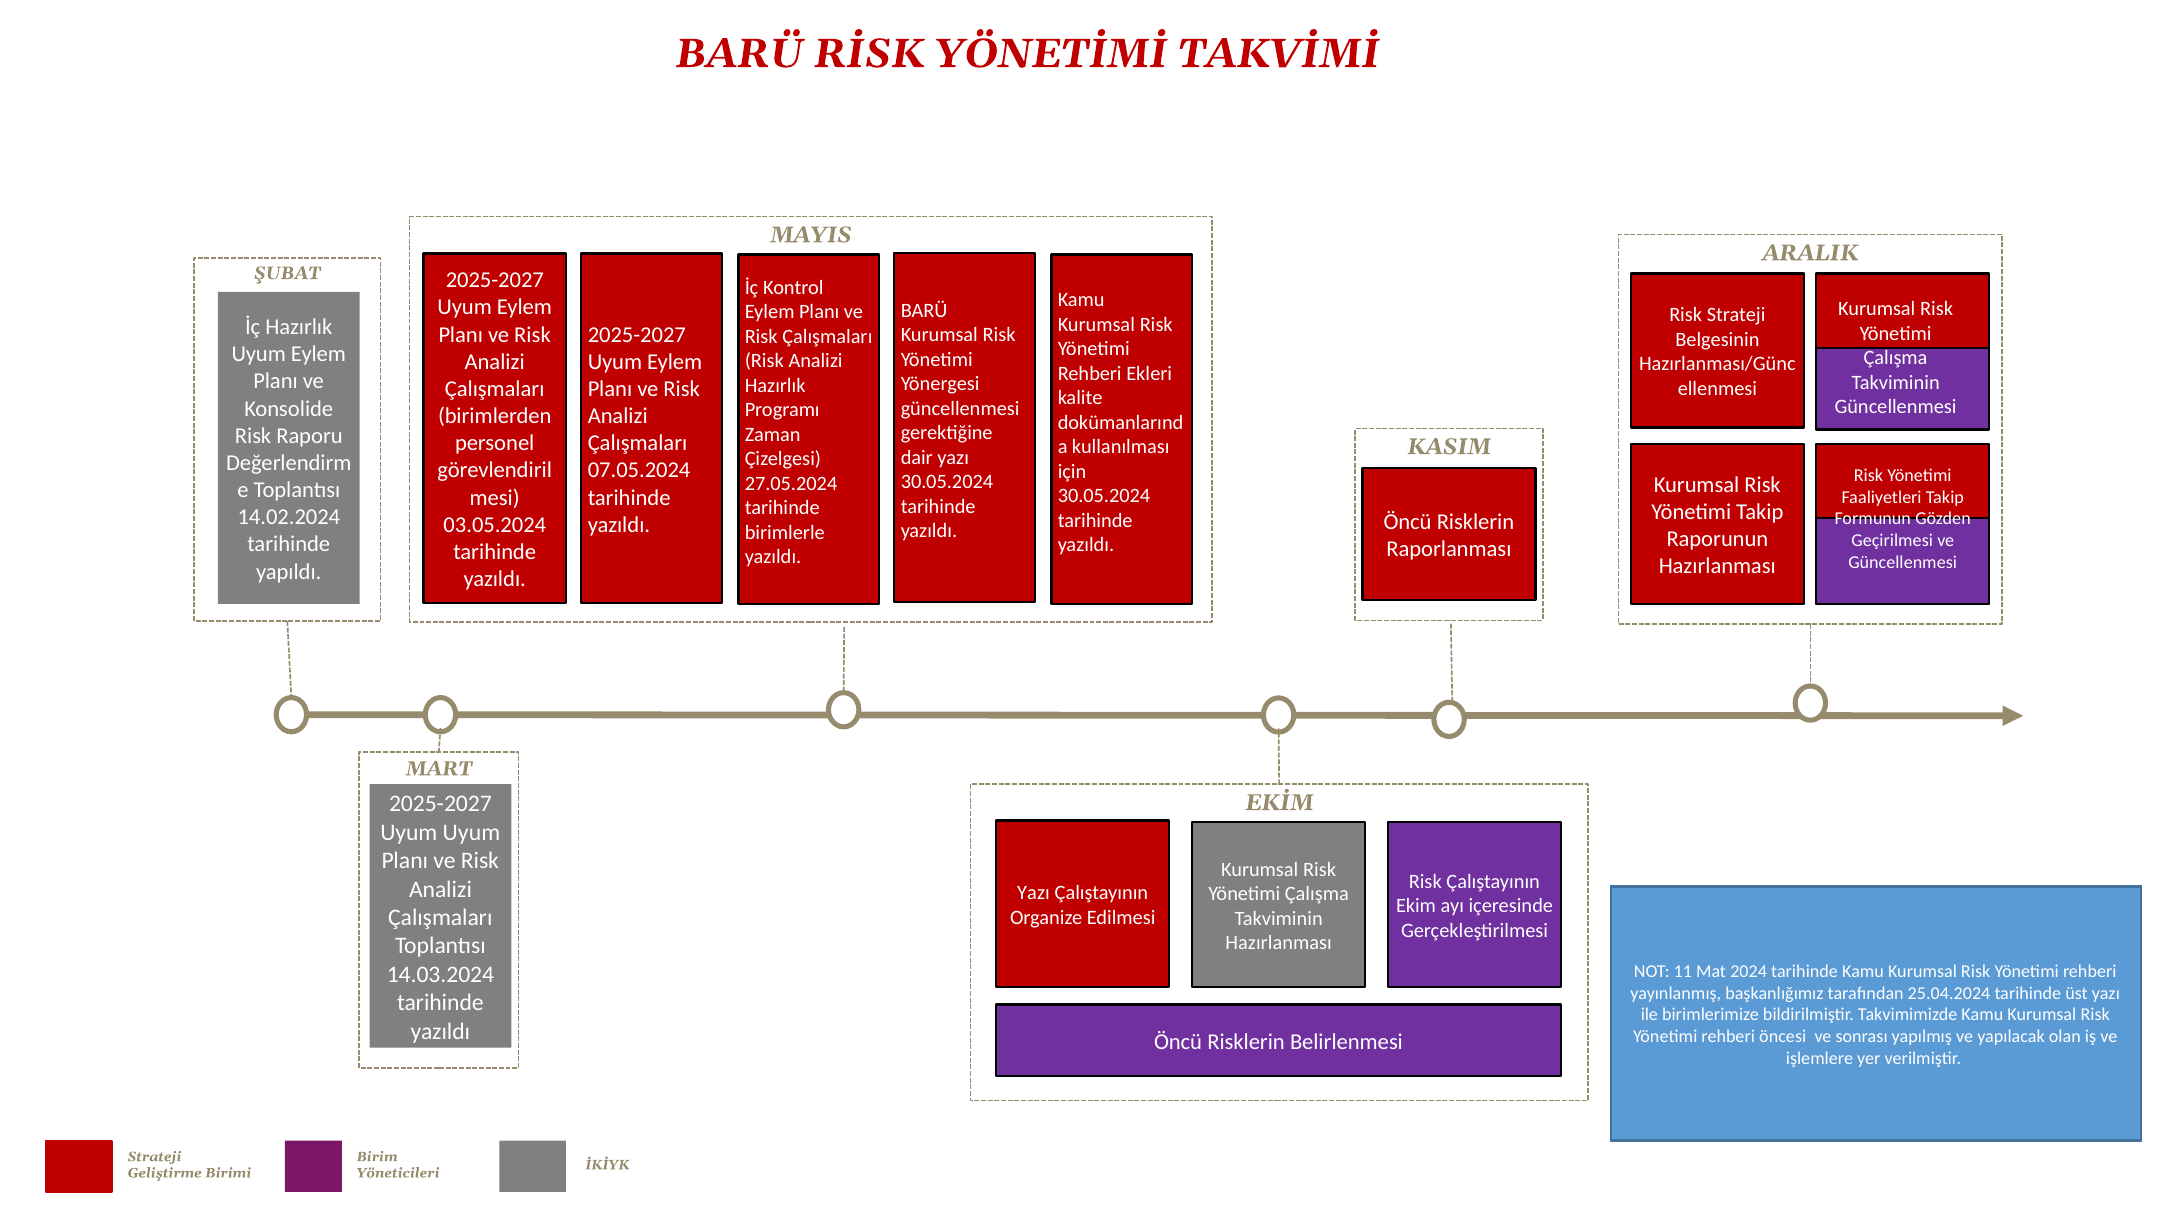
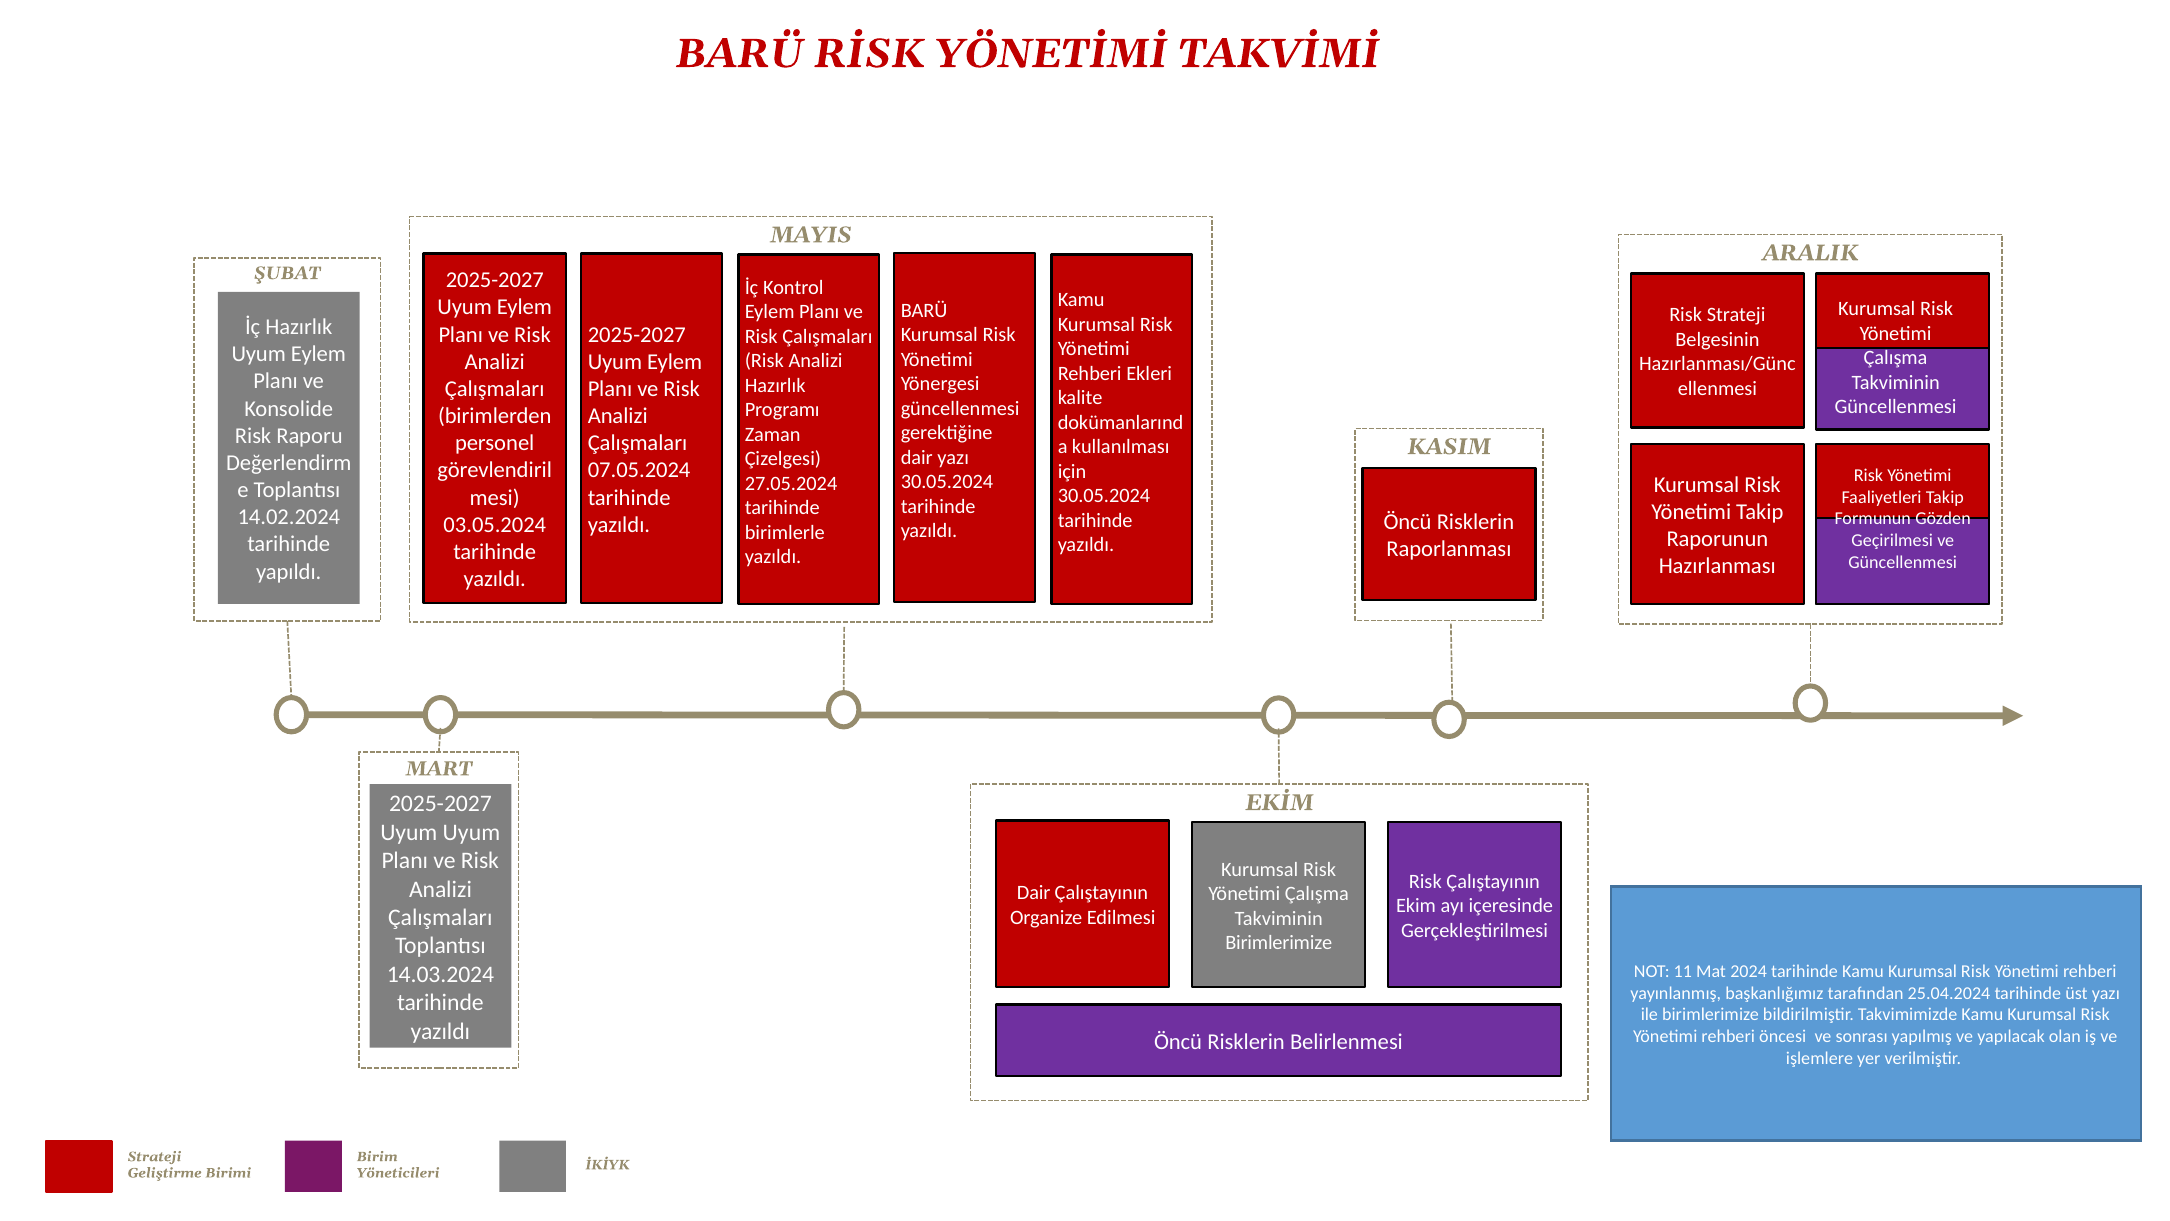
Yazı at (1034, 893): Yazı -> Dair
Hazırlanması at (1279, 943): Hazırlanması -> Birimlerimize
